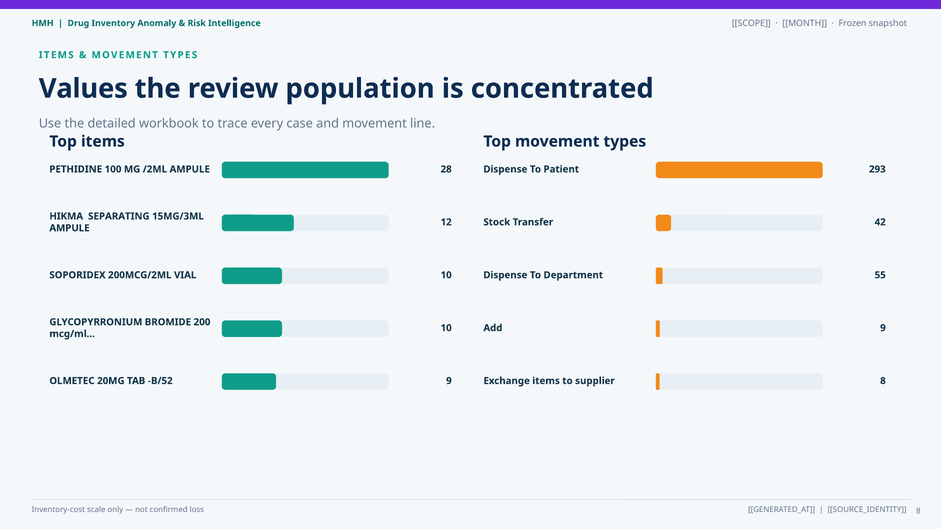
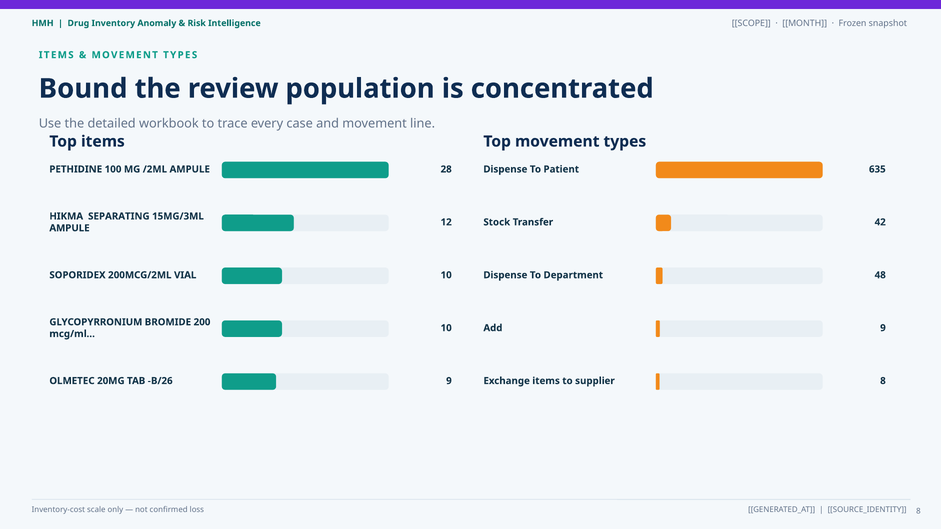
Values: Values -> Bound
293: 293 -> 635
55: 55 -> 48
B/52: B/52 -> B/26
